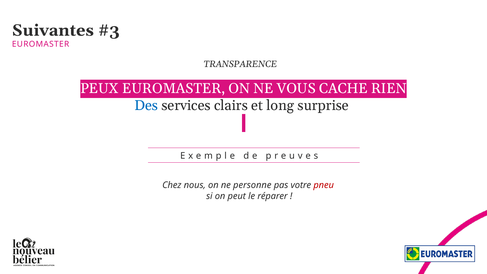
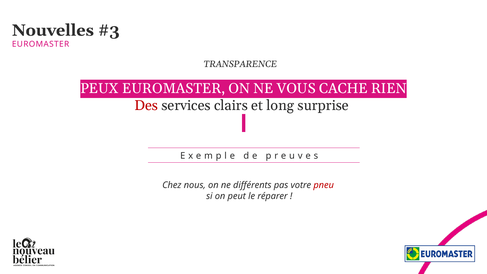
Suivantes: Suivantes -> Nouvelles
Des colour: blue -> red
personne: personne -> différents
